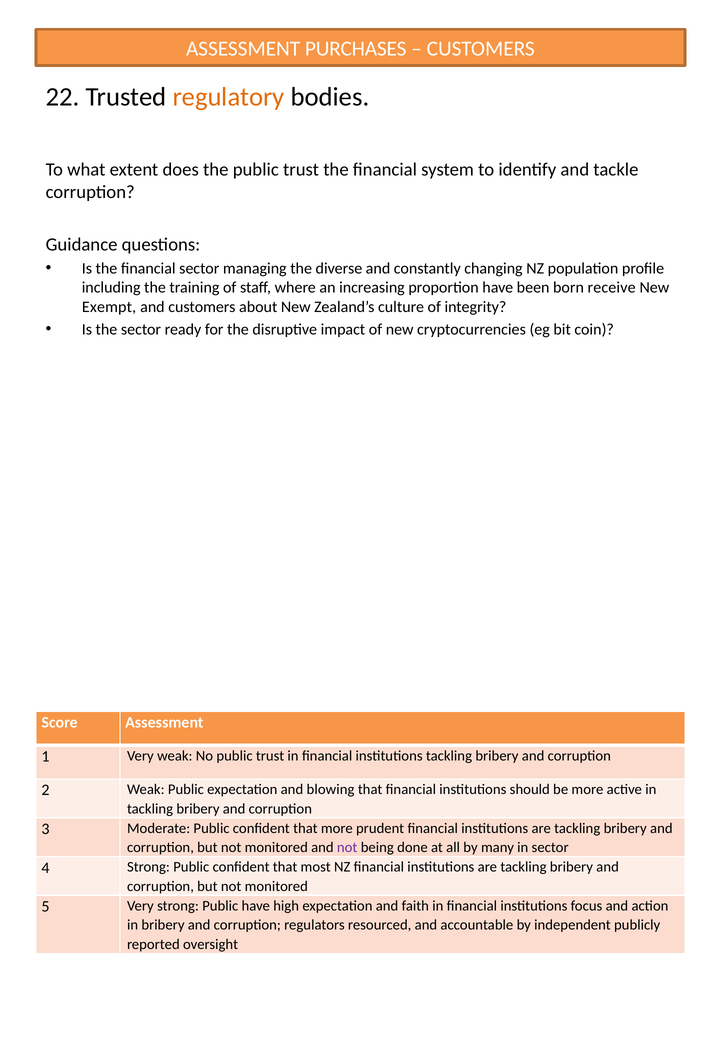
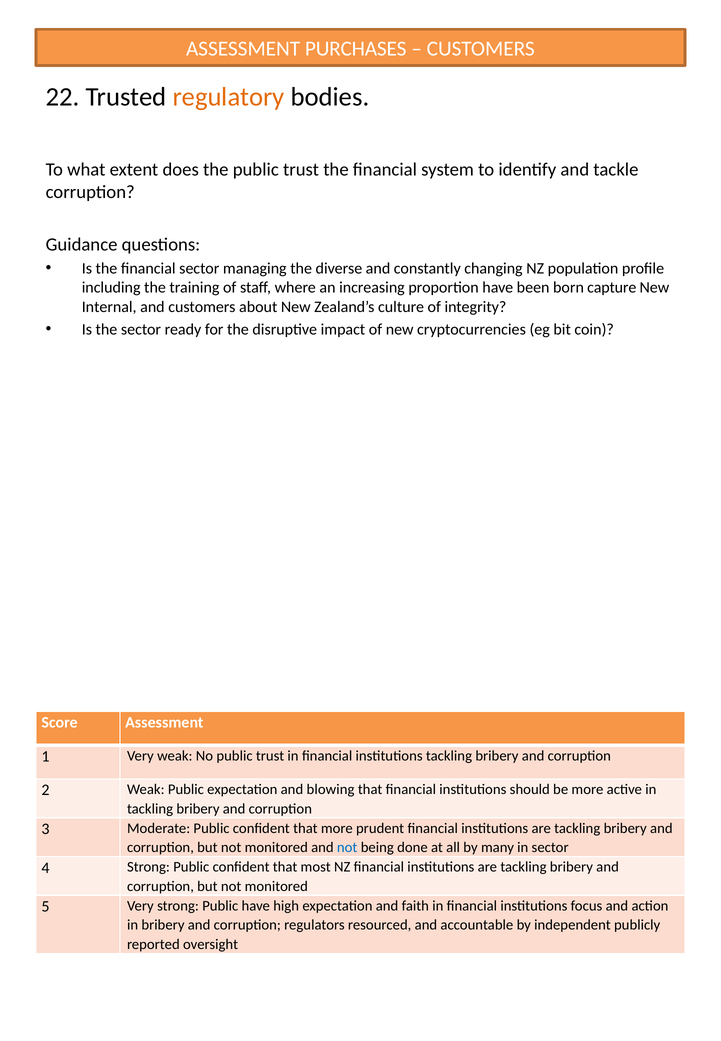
receive: receive -> capture
Exempt: Exempt -> Internal
not at (347, 848) colour: purple -> blue
